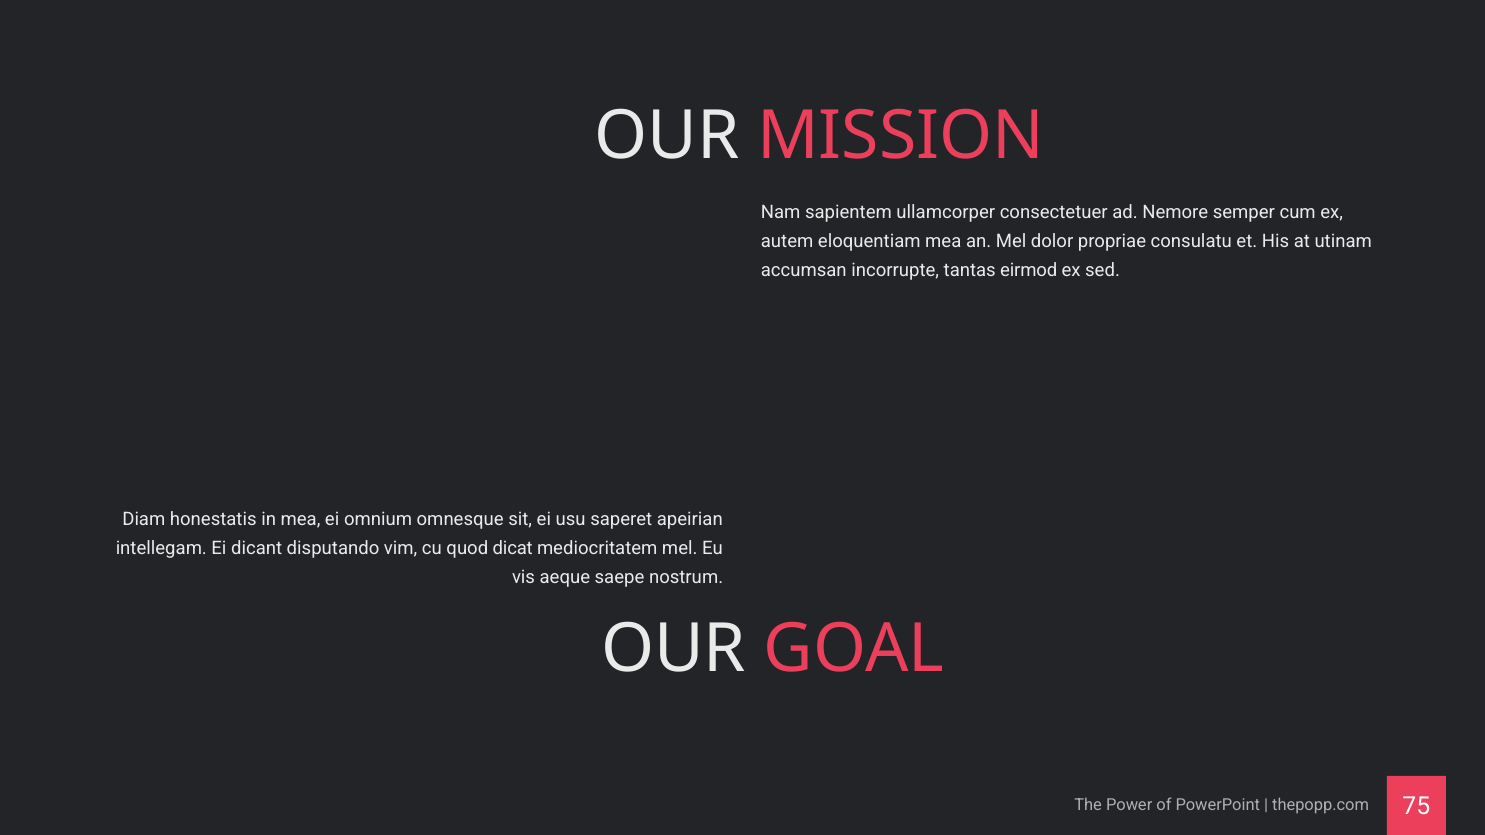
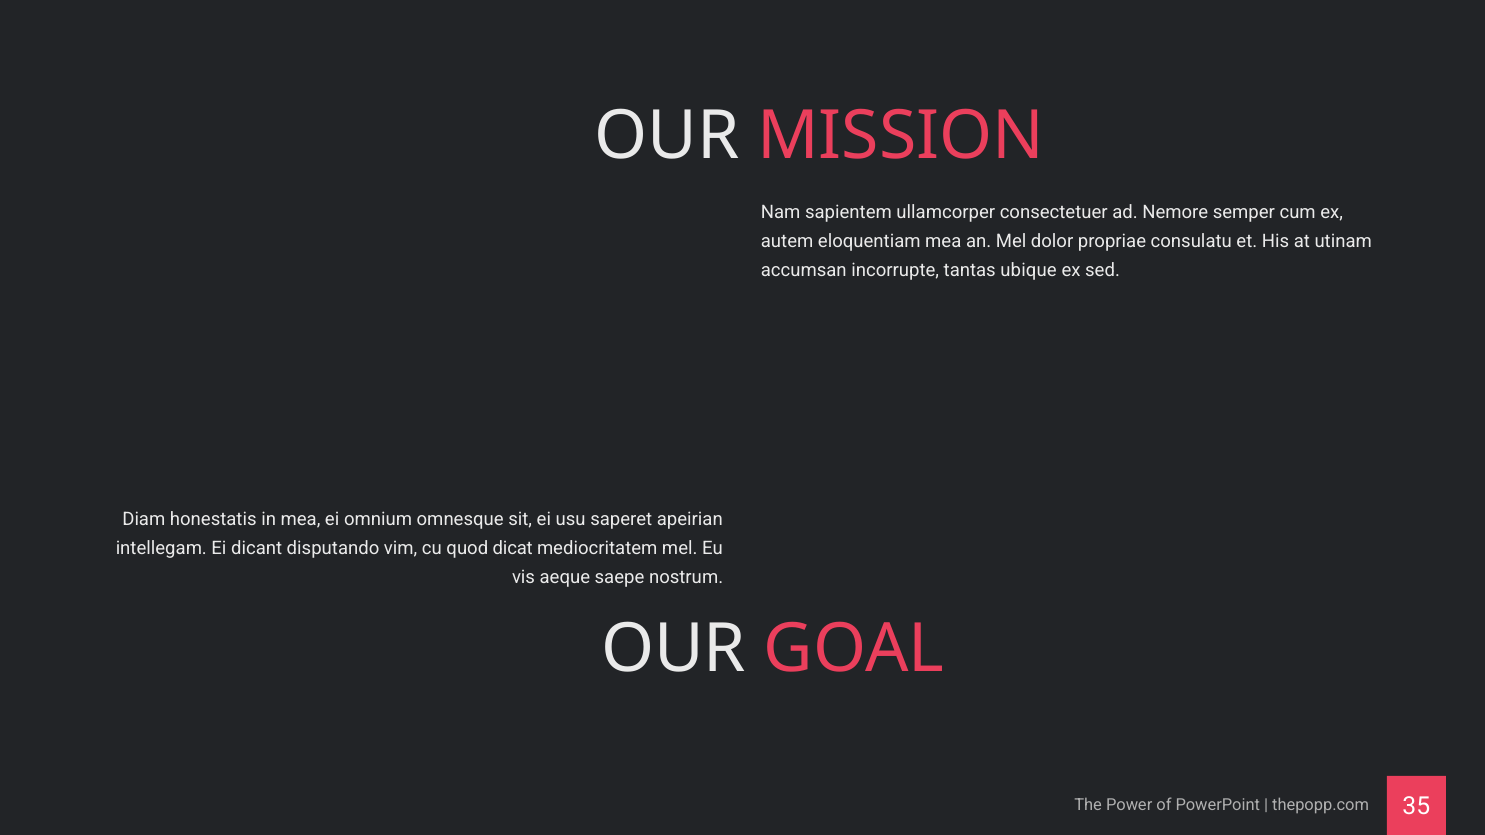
eirmod: eirmod -> ubique
75: 75 -> 35
